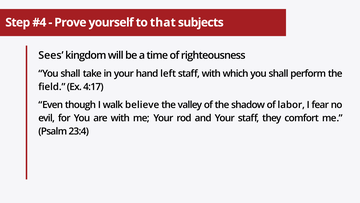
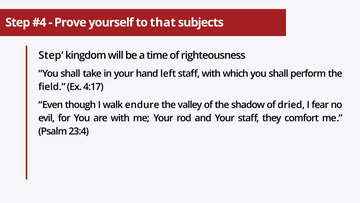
Sees at (51, 55): Sees -> Step
believe: believe -> endure
labor: labor -> dried
